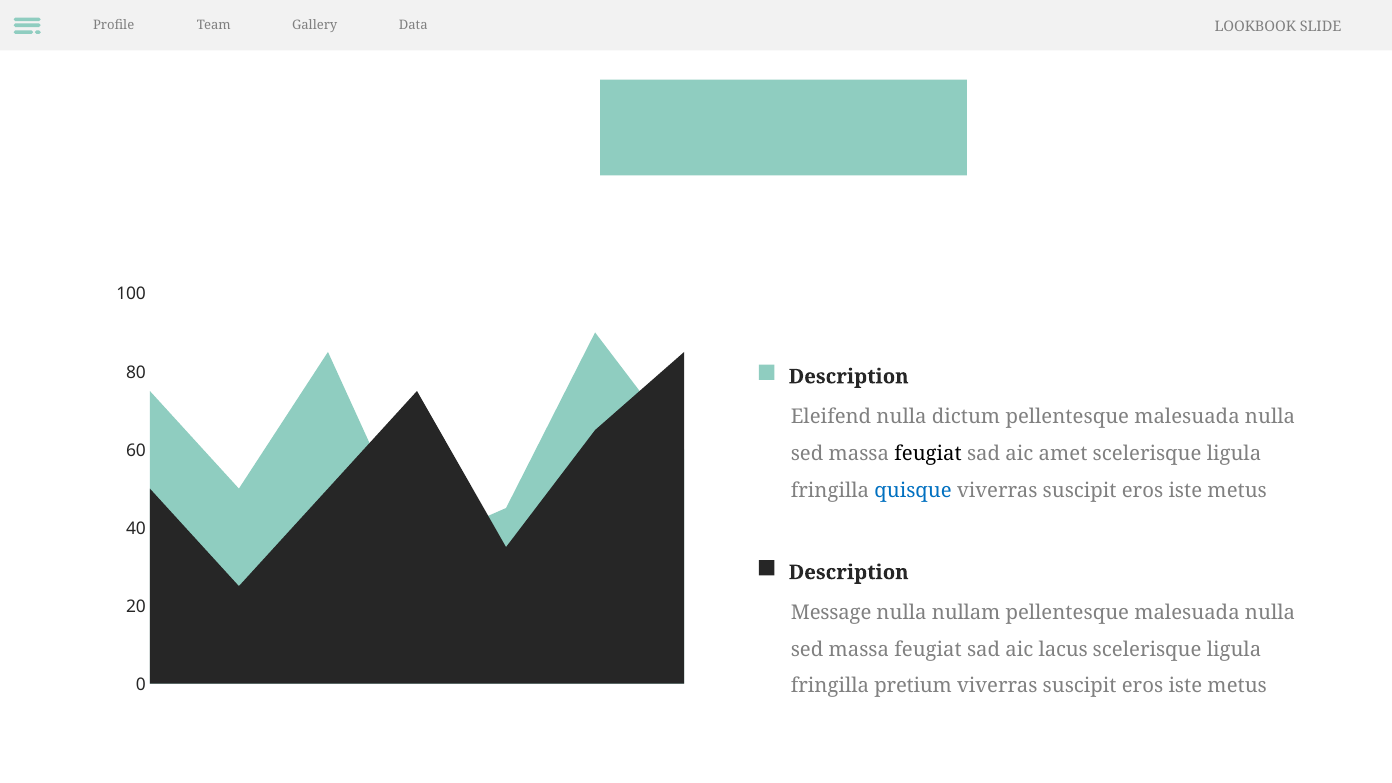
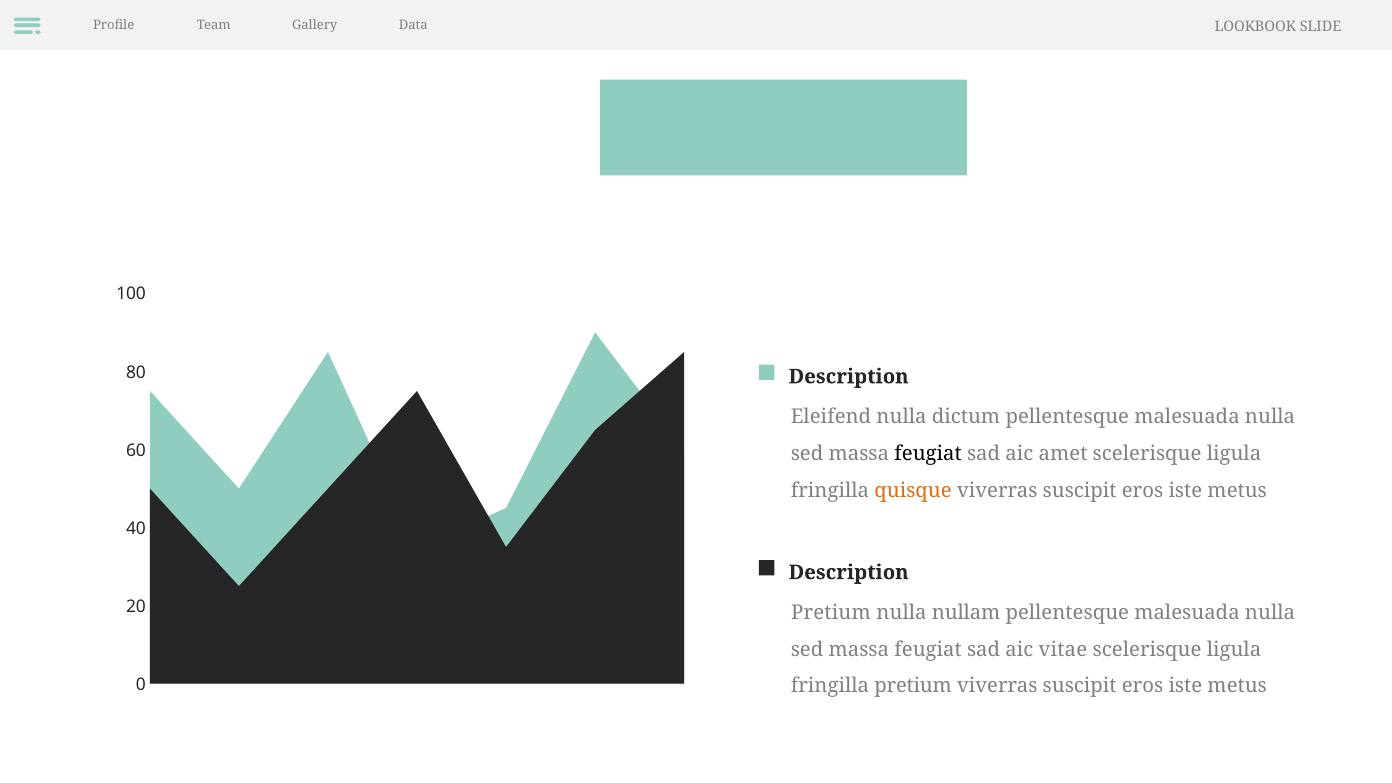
quisque colour: blue -> orange
Message at (831, 613): Message -> Pretium
lacus: lacus -> vitae
